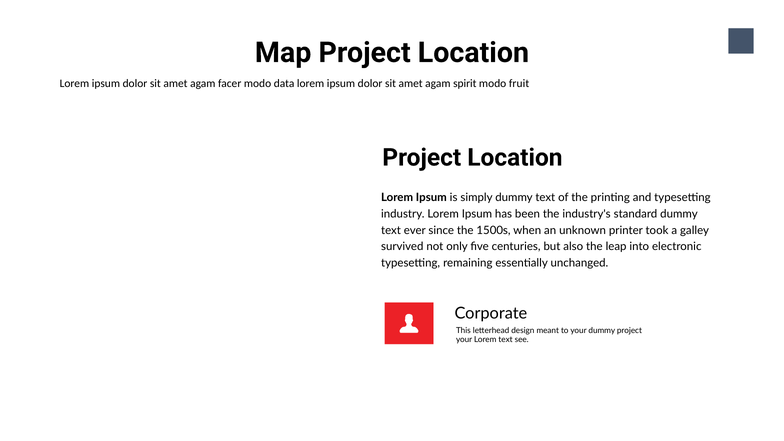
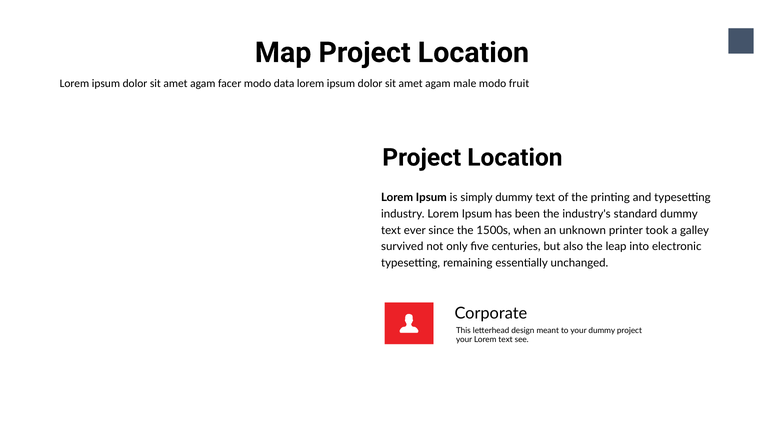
spirit: spirit -> male
